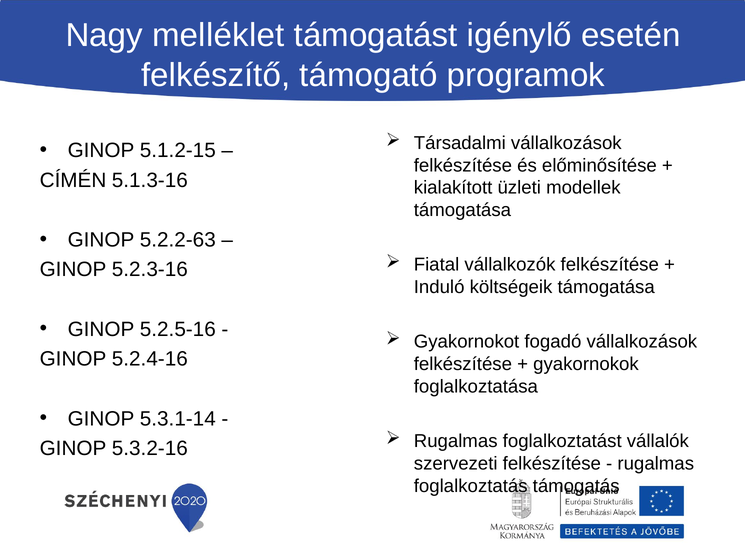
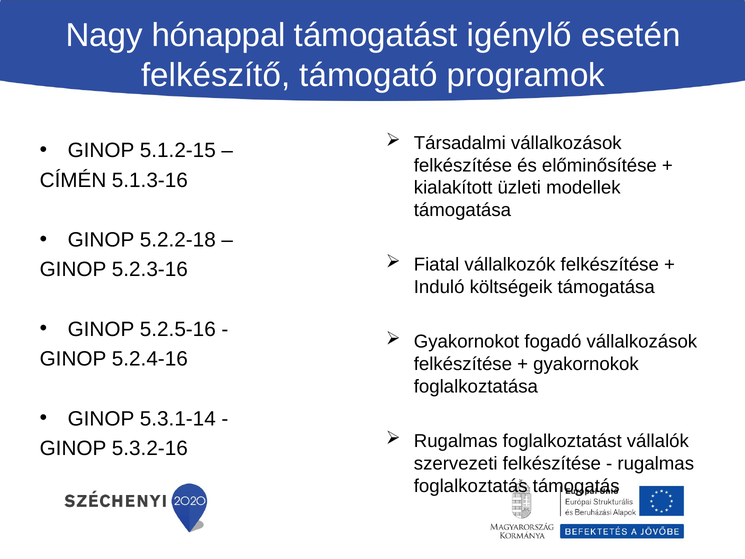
melléklet: melléklet -> hónappal
5.2.2-63: 5.2.2-63 -> 5.2.2-18
